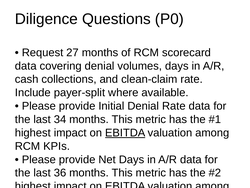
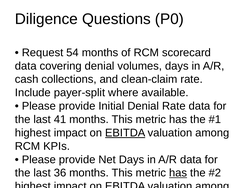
27: 27 -> 54
34: 34 -> 41
has at (178, 172) underline: none -> present
